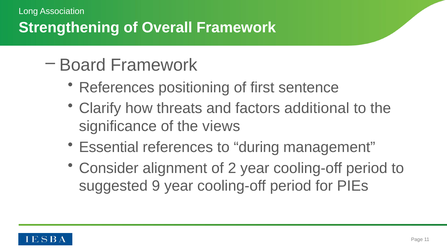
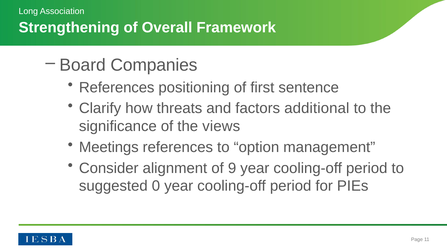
Board Framework: Framework -> Companies
Essential: Essential -> Meetings
during: during -> option
2: 2 -> 9
9: 9 -> 0
